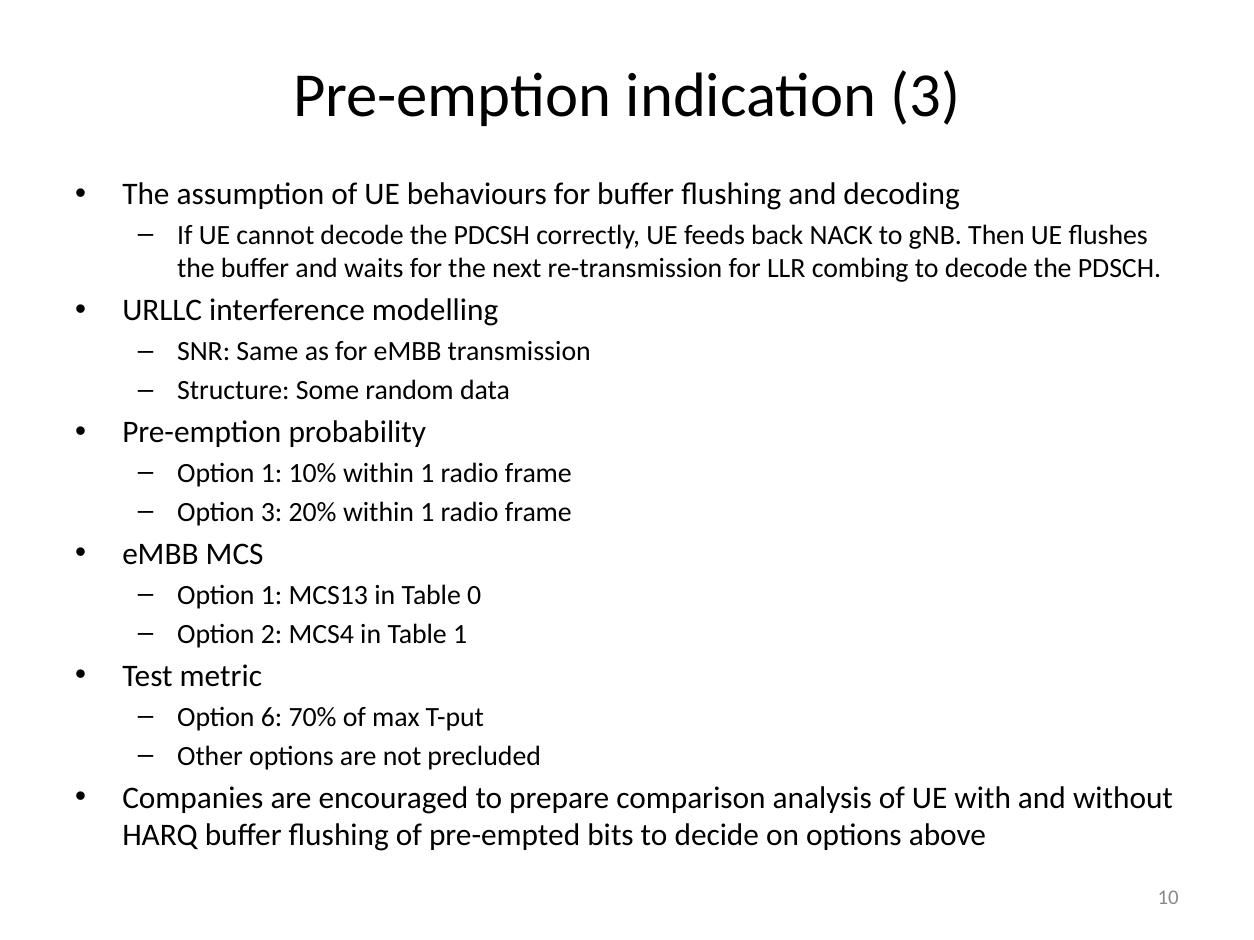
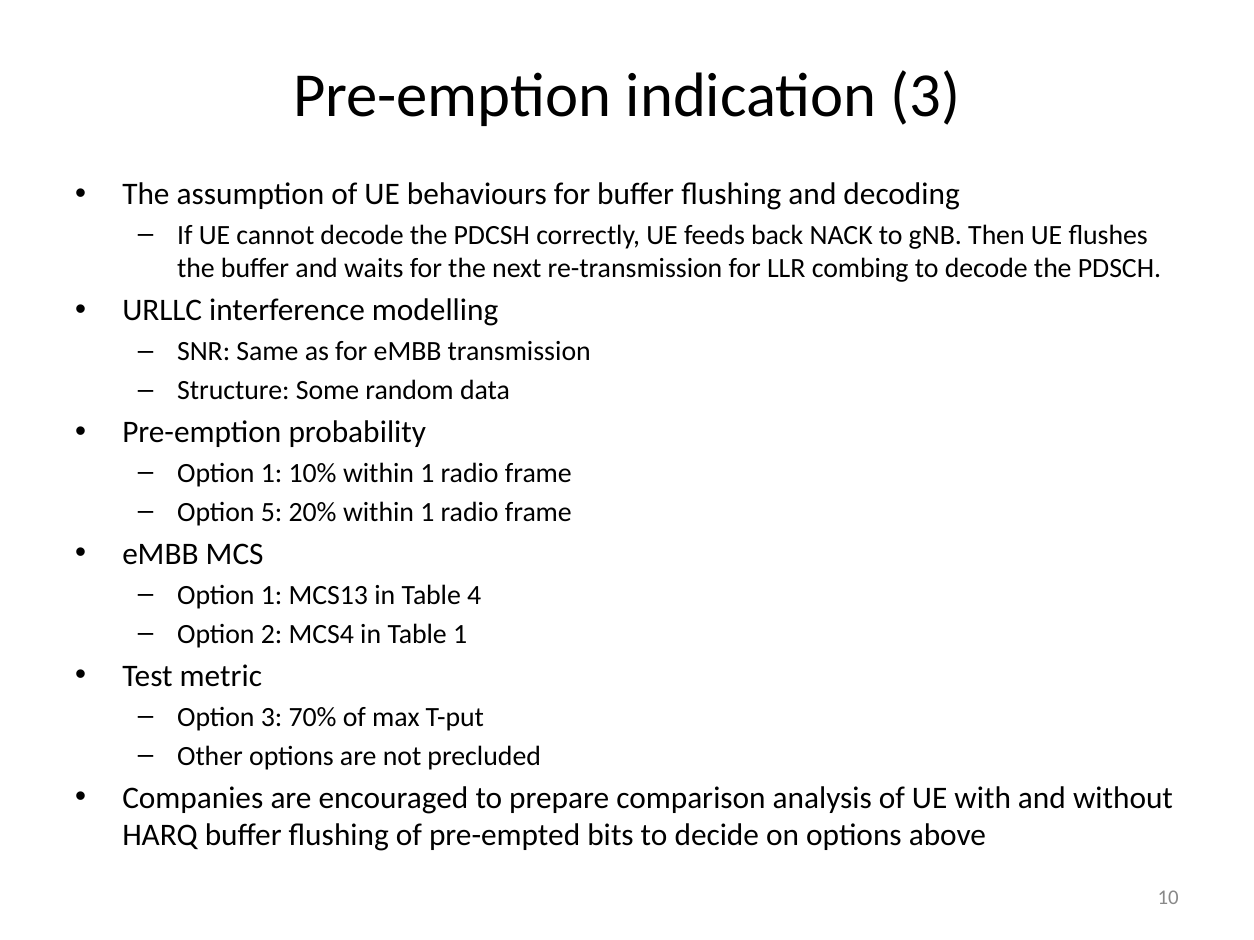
Option 3: 3 -> 5
0: 0 -> 4
Option 6: 6 -> 3
